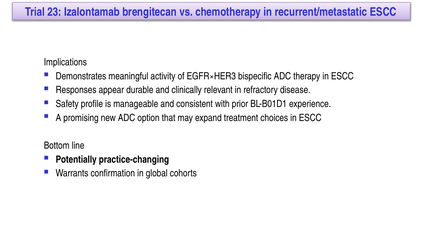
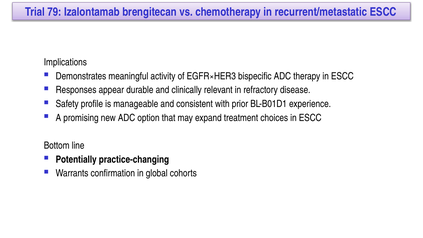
23: 23 -> 79
